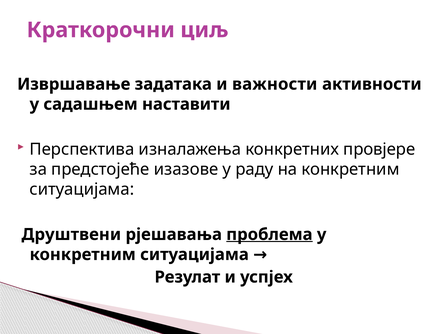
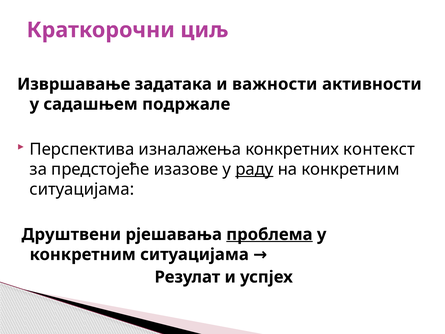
наставити: наставити -> подржале
провјере: провјере -> контекст
раду underline: none -> present
